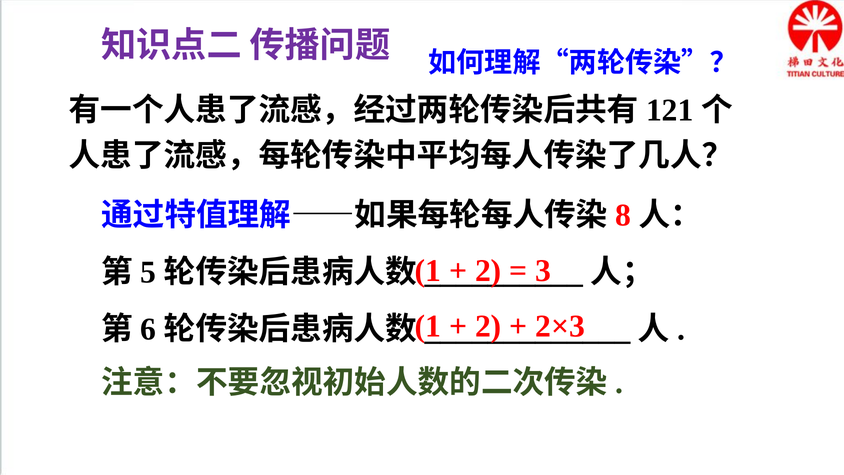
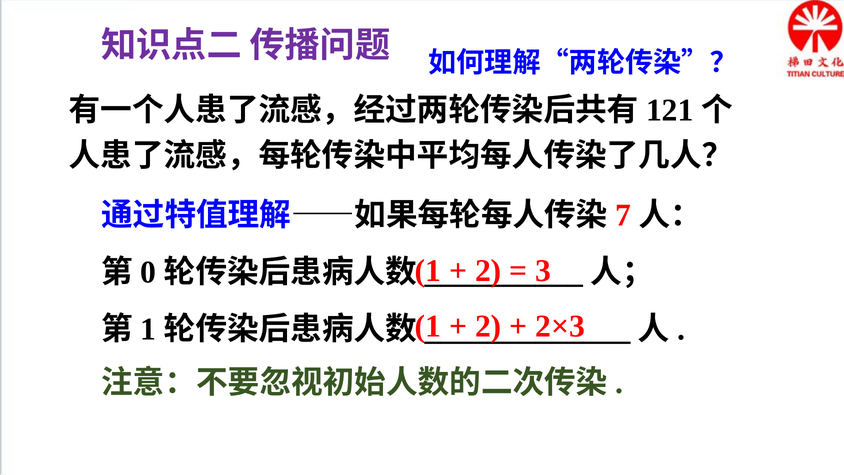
8: 8 -> 7
5: 5 -> 0
6 at (148, 329): 6 -> 1
